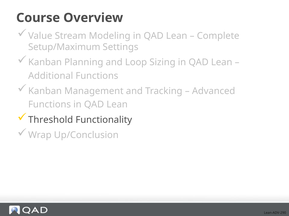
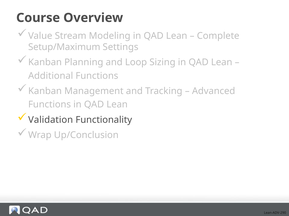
Threshold: Threshold -> Validation
